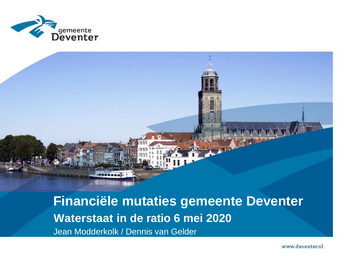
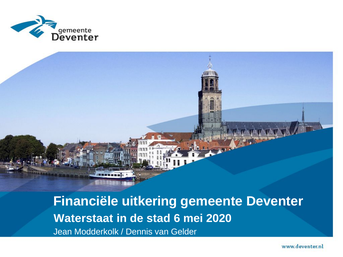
mutaties: mutaties -> uitkering
ratio: ratio -> stad
